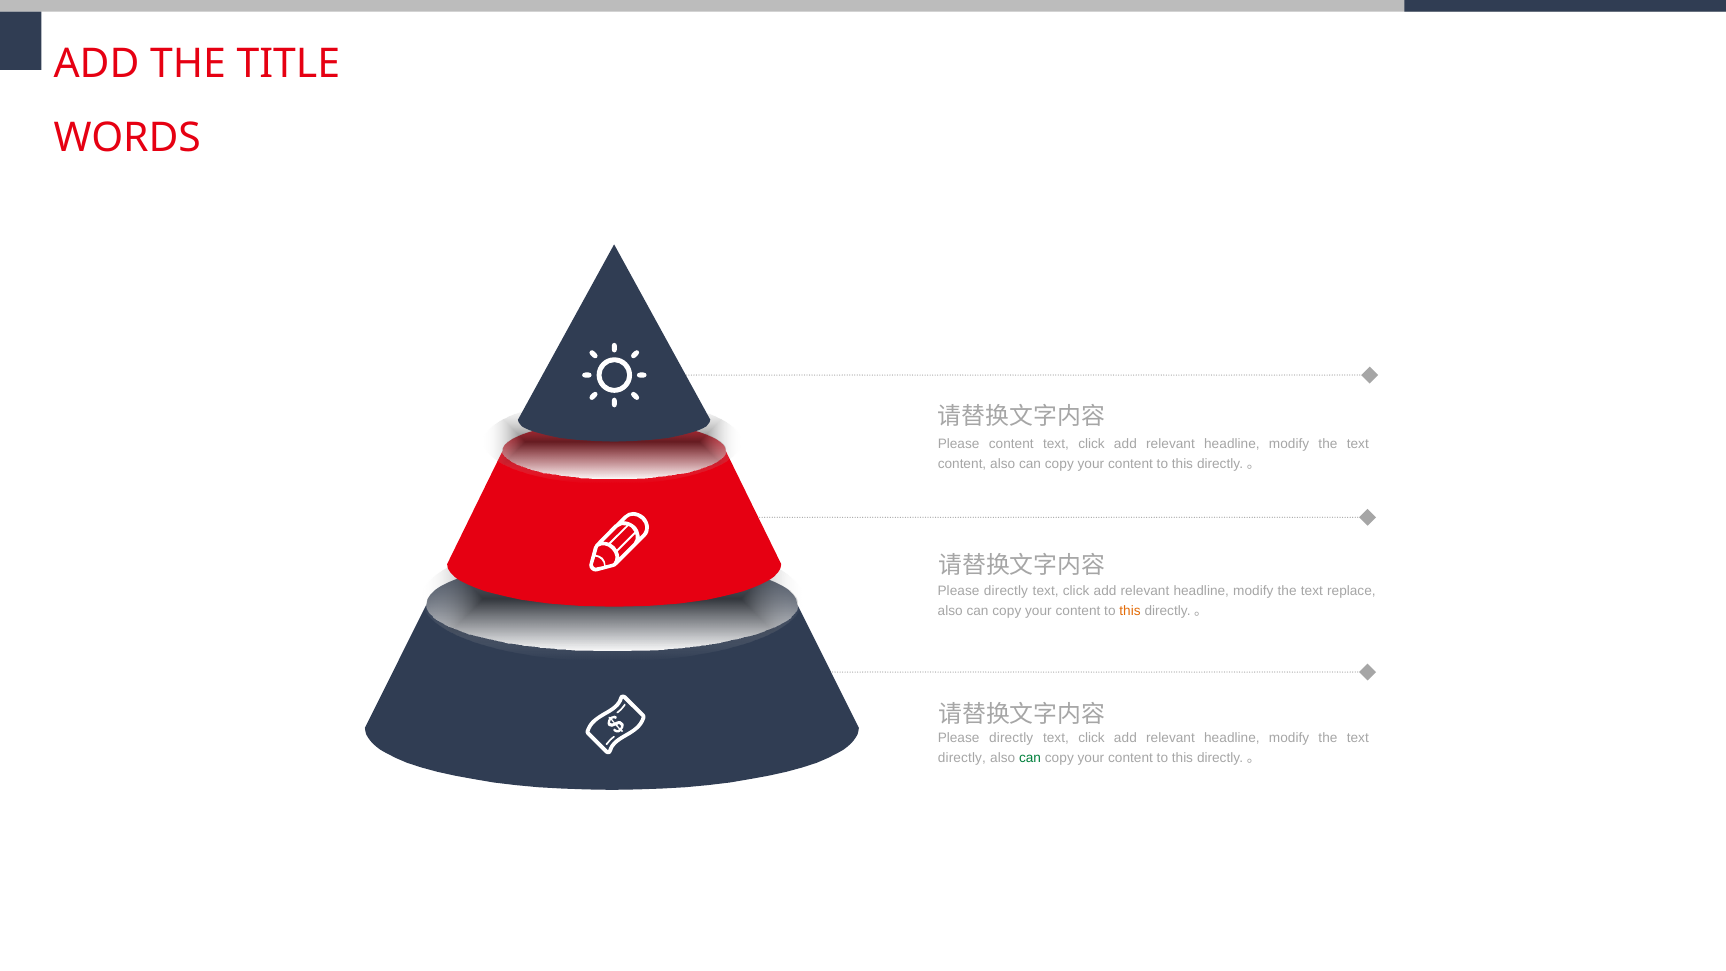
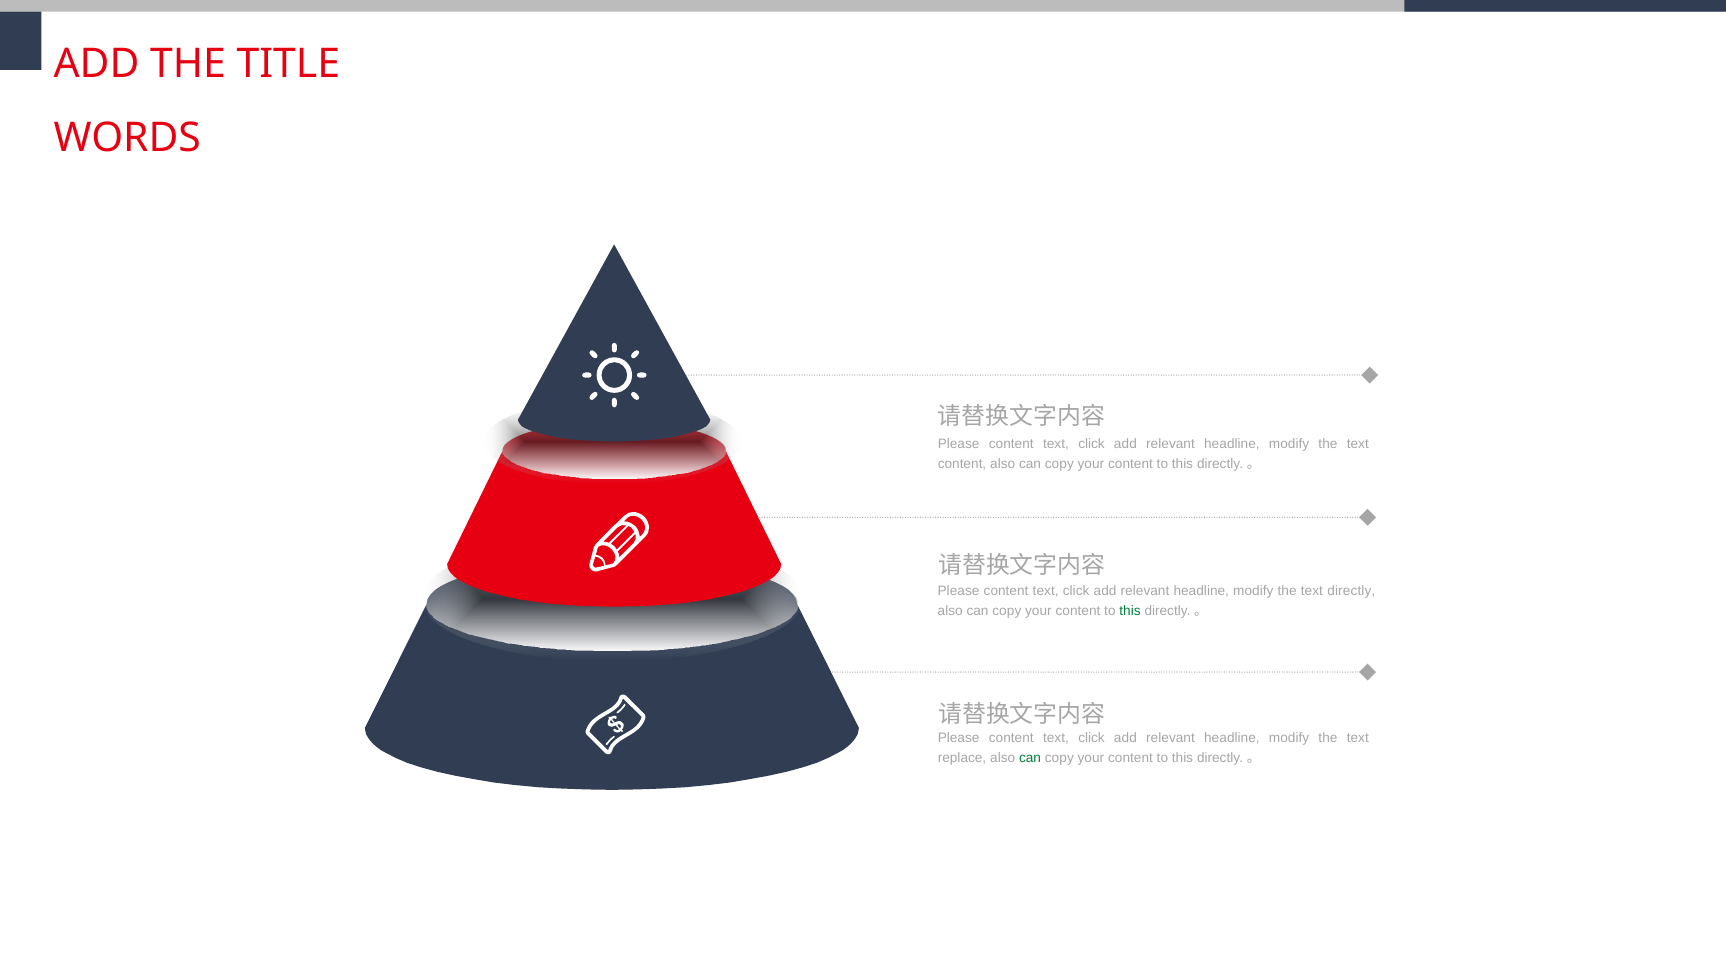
directly at (1006, 591): directly -> content
text replace: replace -> directly
this at (1130, 611) colour: orange -> green
directly at (1011, 738): directly -> content
directly at (962, 757): directly -> replace
